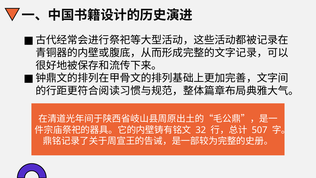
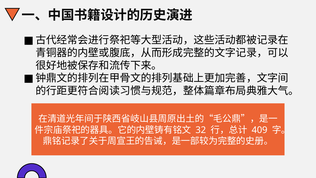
507: 507 -> 409
